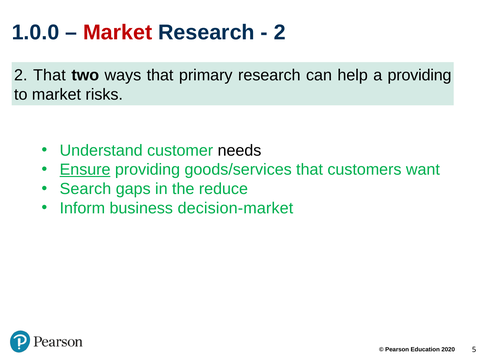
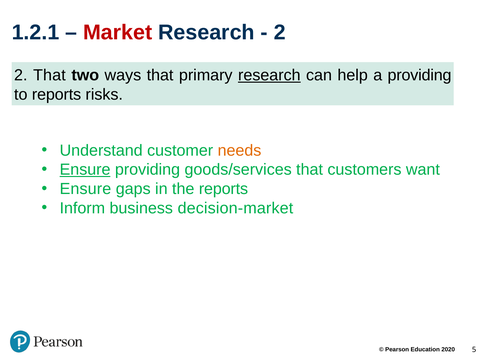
1.0.0: 1.0.0 -> 1.2.1
research at (269, 75) underline: none -> present
to market: market -> reports
needs colour: black -> orange
Search at (85, 189): Search -> Ensure
the reduce: reduce -> reports
